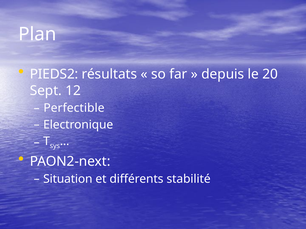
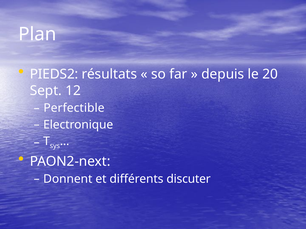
Situation: Situation -> Donnent
stabilité: stabilité -> discuter
